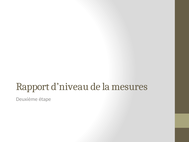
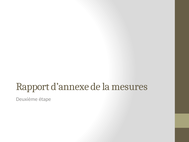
d’niveau: d’niveau -> d’annexe
